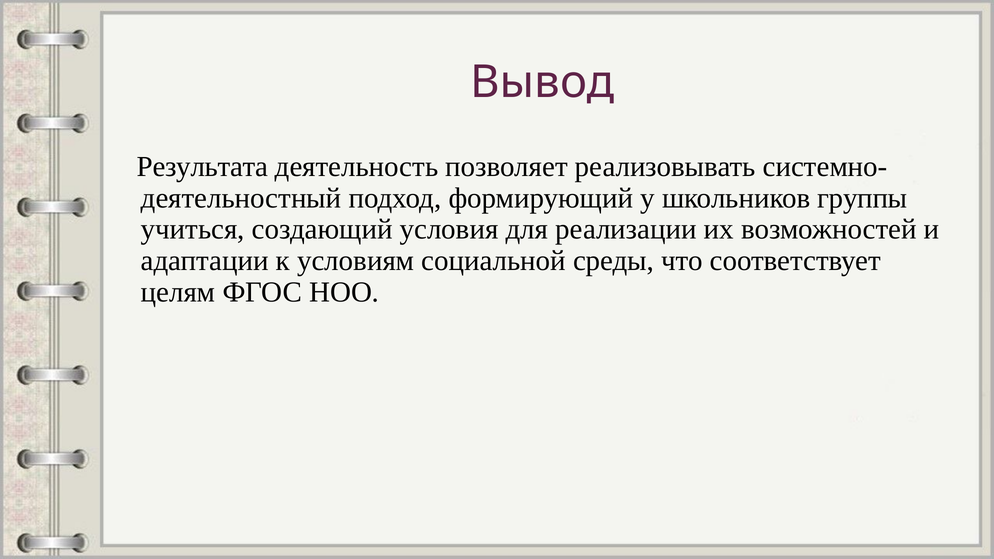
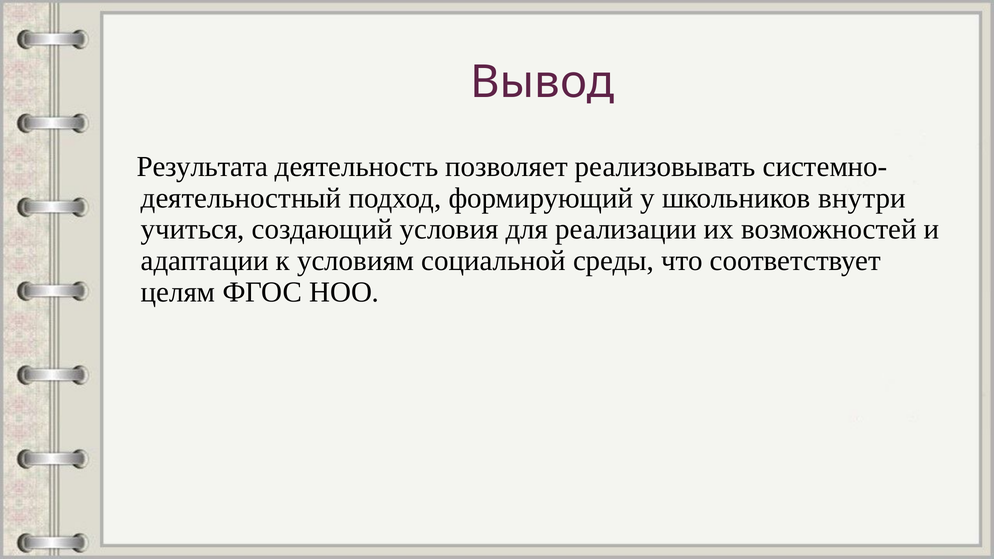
группы: группы -> внутри
